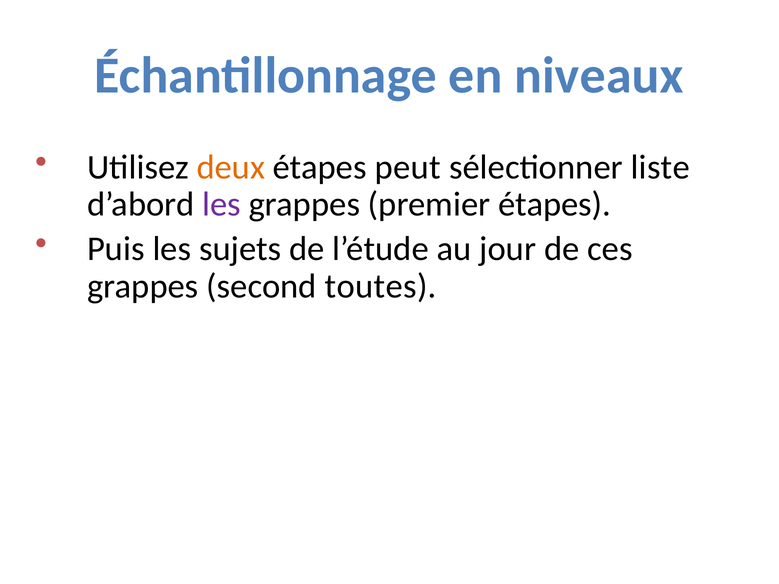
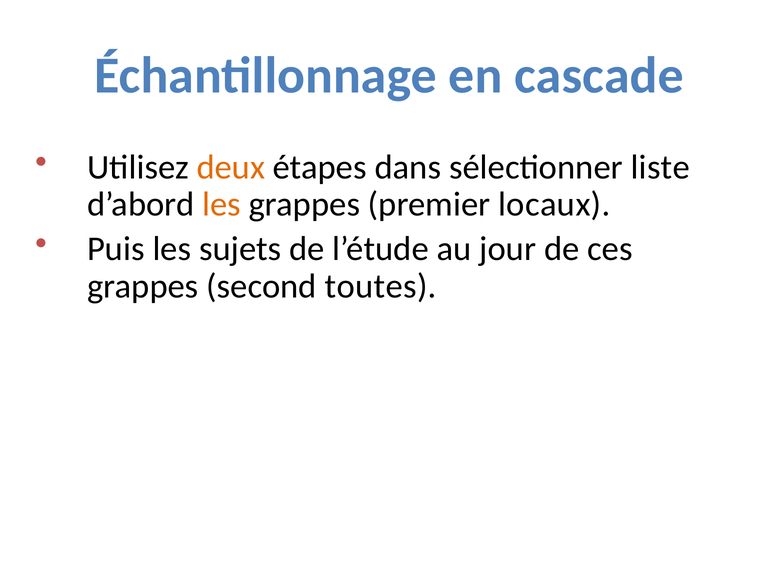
niveaux: niveaux -> cascade
peut: peut -> dans
les at (221, 205) colour: purple -> orange
premier étapes: étapes -> locaux
